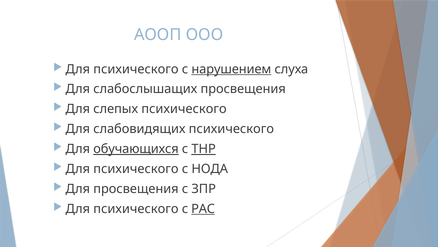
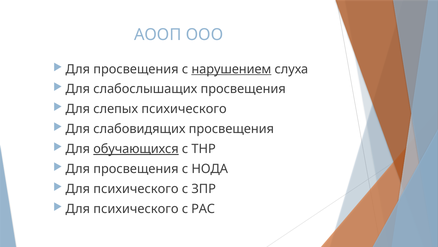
психического at (136, 69): психического -> просвещения
слабовидящих психического: психического -> просвещения
ТНР underline: present -> none
психического at (136, 168): психического -> просвещения
просвещения at (136, 188): просвещения -> психического
РАС underline: present -> none
